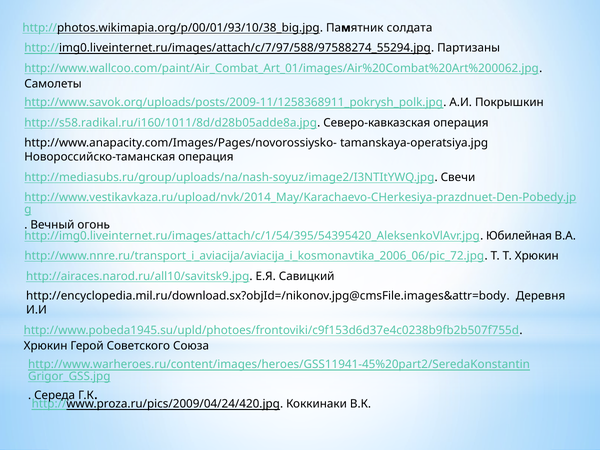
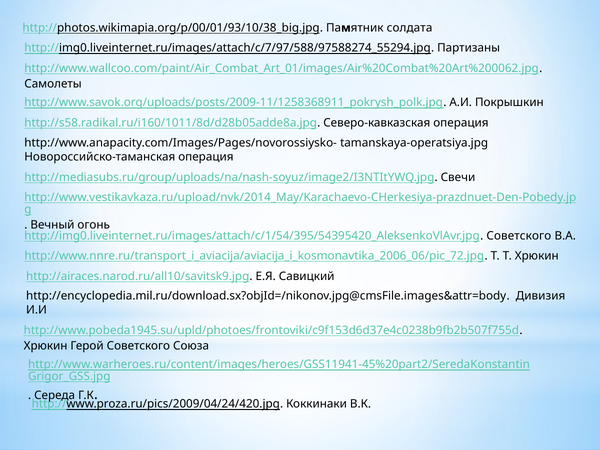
http://img0.liveinternet.ru/images/attach/c/1/54/395/54395420_AleksenkoVlAvr.jpg Юбилейная: Юбилейная -> Советского
Деревня: Деревня -> Дивизия
